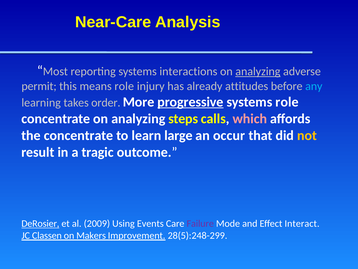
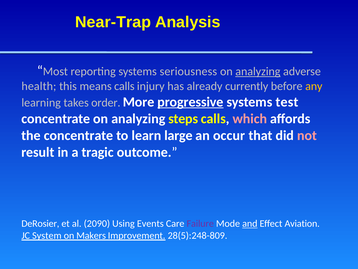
Near-Care: Near-Care -> Near-Trap
interactions: interactions -> seriousness
permit: permit -> health
means role: role -> calls
attitudes: attitudes -> currently
any colour: light blue -> yellow
systems role: role -> test
not colour: yellow -> pink
DeRosier underline: present -> none
2009: 2009 -> 2090
and underline: none -> present
Interact: Interact -> Aviation
Classen: Classen -> System
28(5):248-299: 28(5):248-299 -> 28(5):248-809
